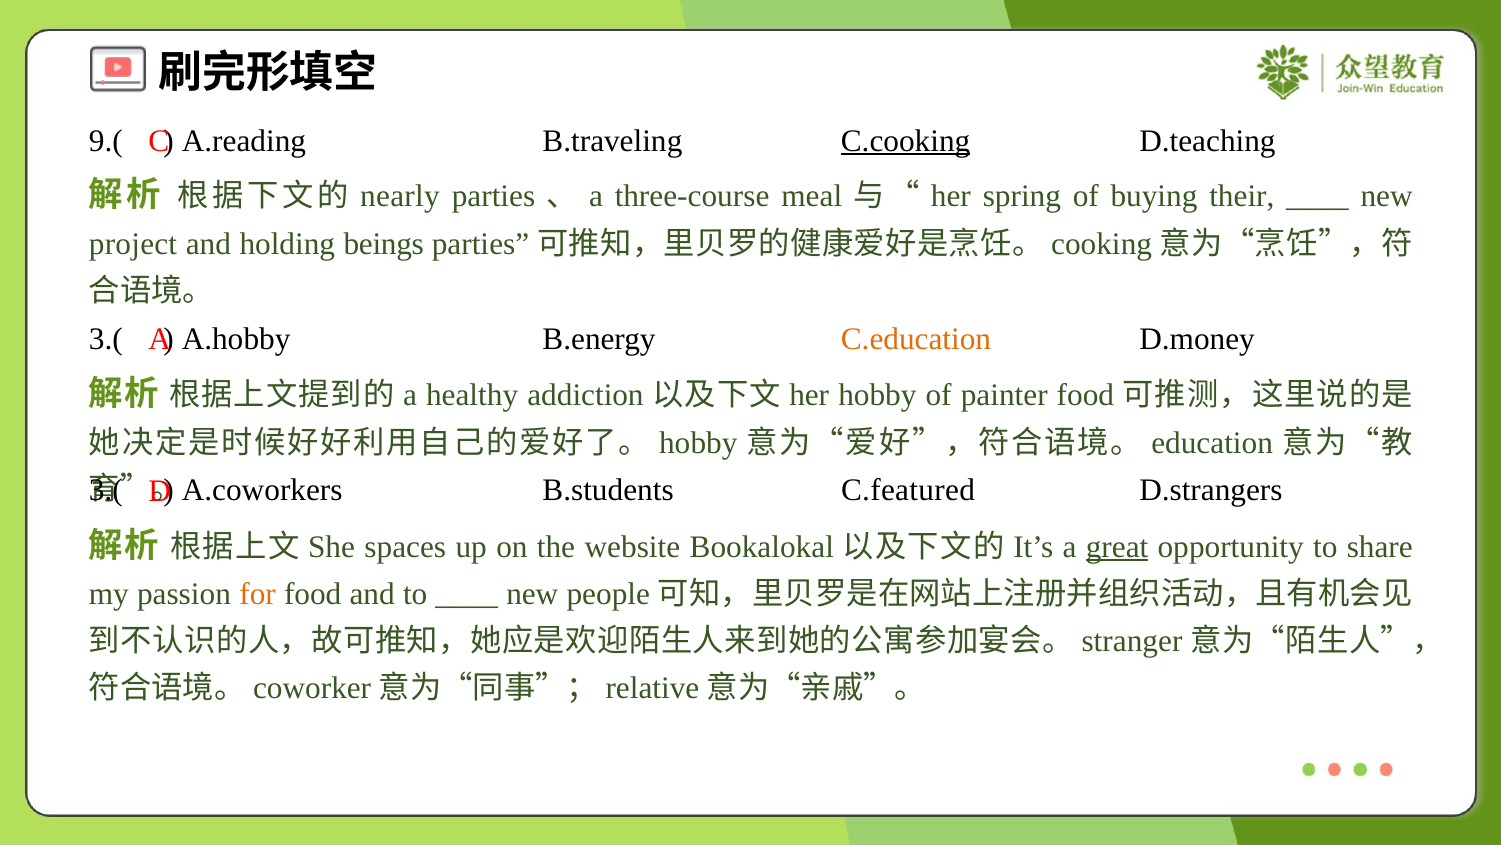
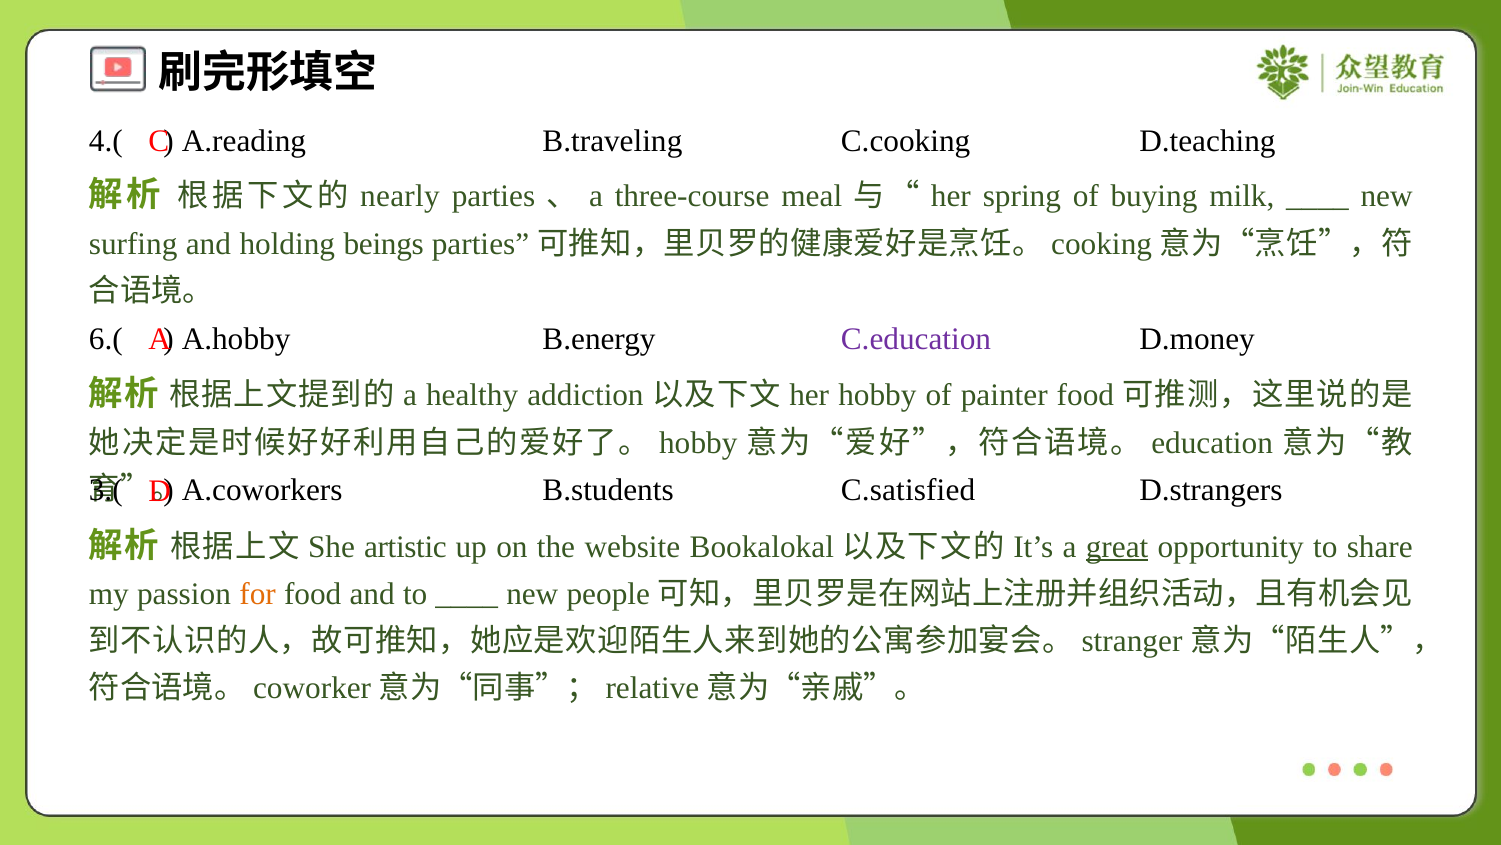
9.(: 9.( -> 4.(
C.cooking underline: present -> none
their: their -> milk
project: project -> surfing
3.( at (106, 339): 3.( -> 6.(
C.education colour: orange -> purple
C.featured: C.featured -> C.satisfied
spaces: spaces -> artistic
